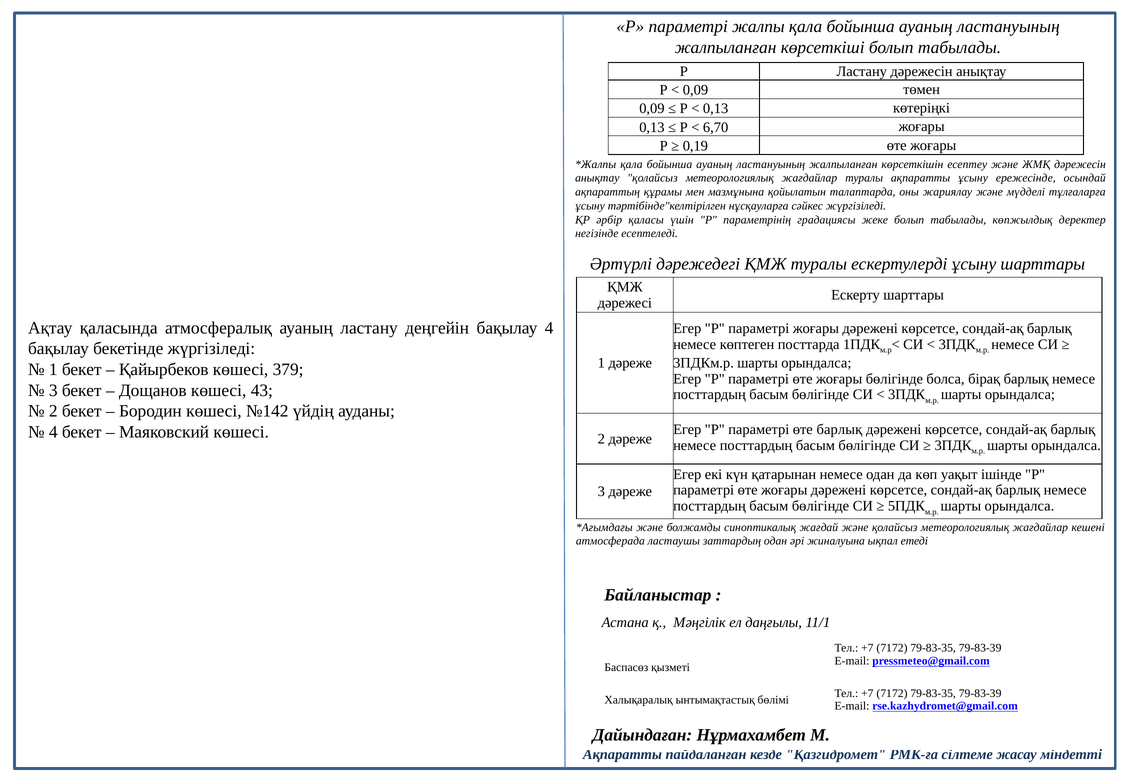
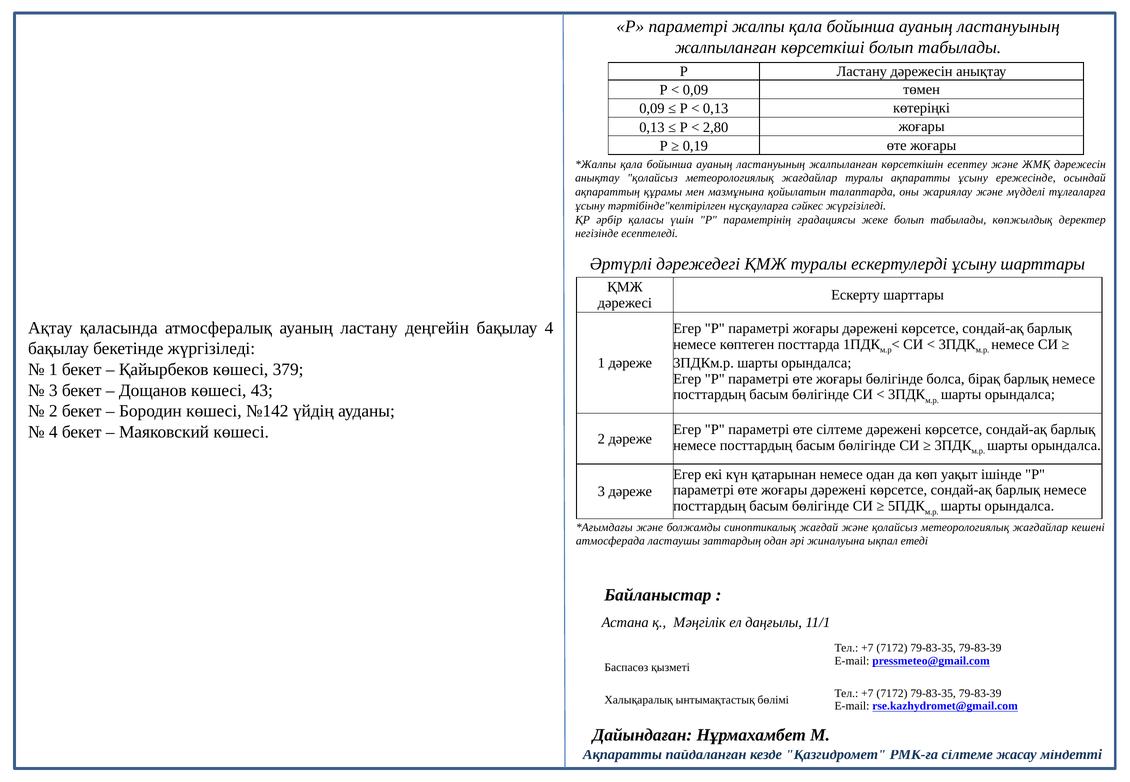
6,70: 6,70 -> 2,80
өте барлық: барлық -> сілтеме
